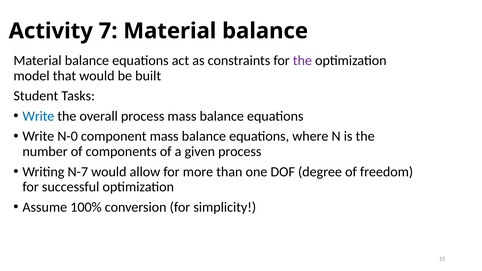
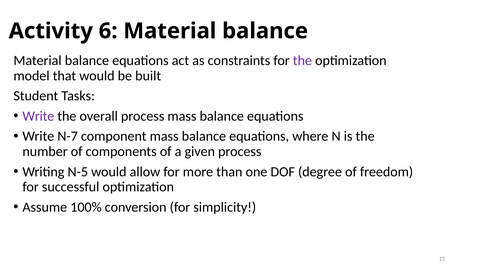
7: 7 -> 6
Write at (38, 116) colour: blue -> purple
N-0: N-0 -> N-7
N-7: N-7 -> N-5
